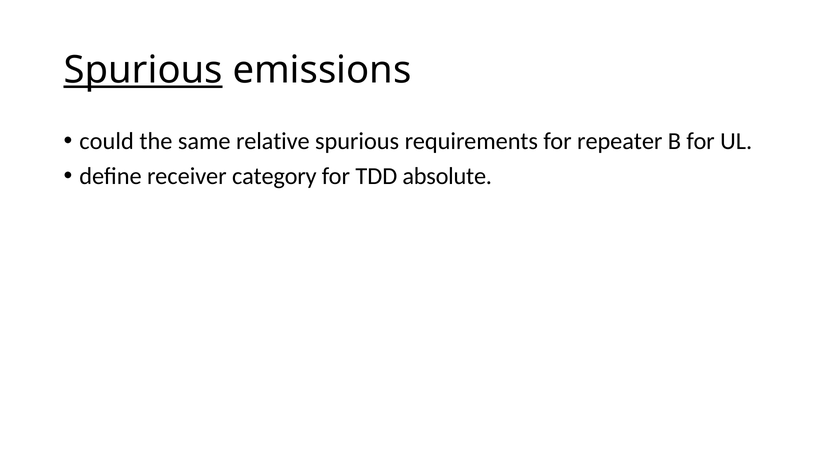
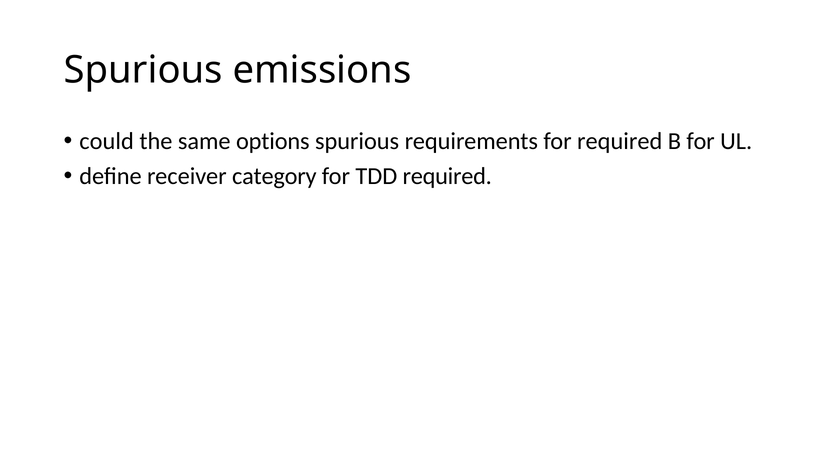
Spurious at (143, 70) underline: present -> none
relative: relative -> options
for repeater: repeater -> required
TDD absolute: absolute -> required
